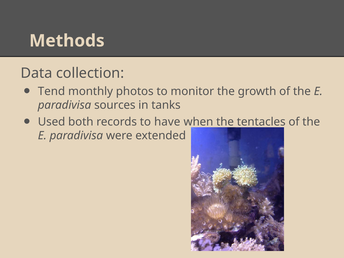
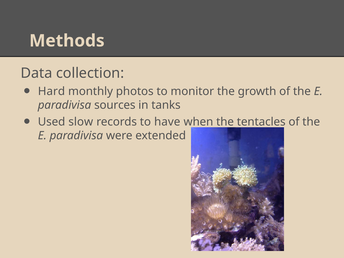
Tend: Tend -> Hard
both: both -> slow
